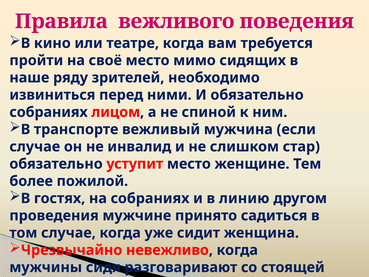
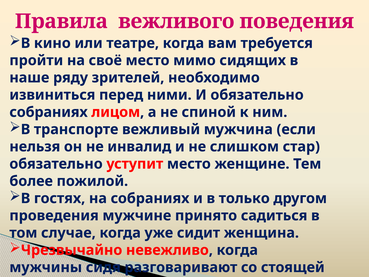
случае at (35, 147): случае -> нельзя
линию: линию -> только
